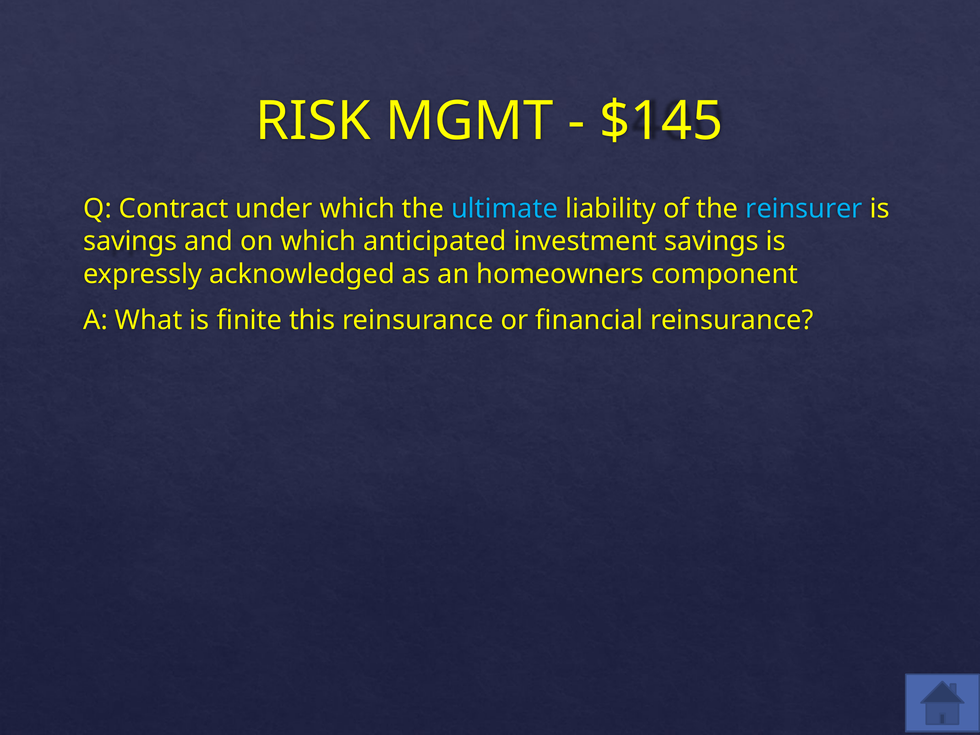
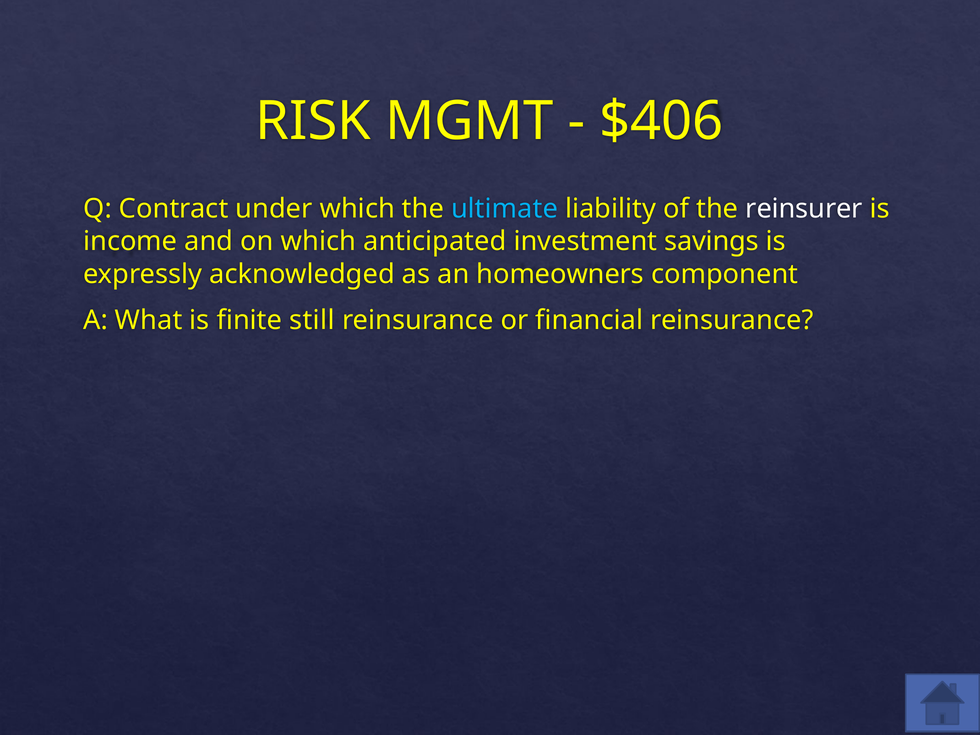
$145: $145 -> $406
reinsurer colour: light blue -> white
savings at (130, 241): savings -> income
this: this -> still
